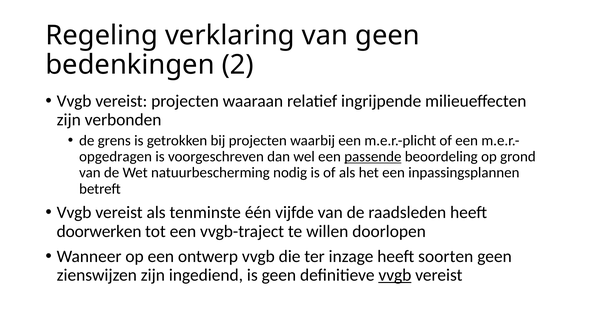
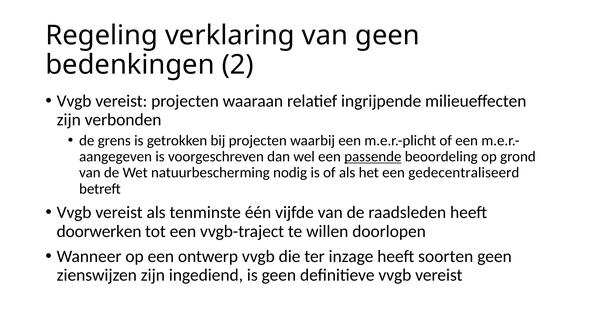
opgedragen: opgedragen -> aangegeven
inpassingsplannen: inpassingsplannen -> gedecentraliseerd
vvgb at (395, 275) underline: present -> none
